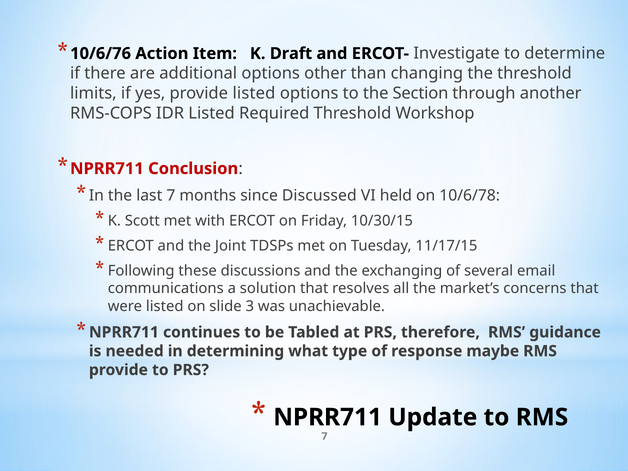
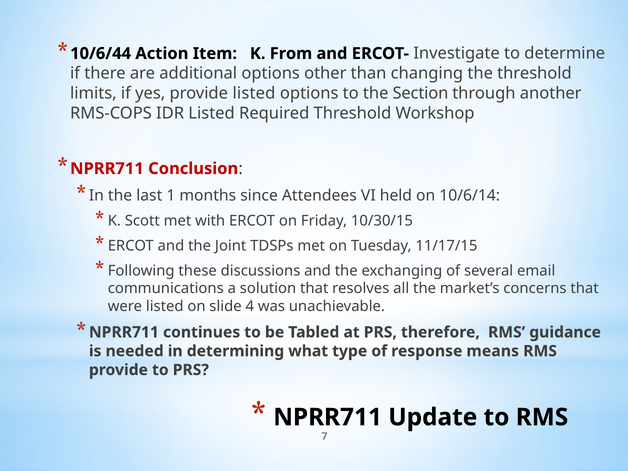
10/6/76: 10/6/76 -> 10/6/44
Draft: Draft -> From
last 7: 7 -> 1
Discussed: Discussed -> Attendees
10/6/78: 10/6/78 -> 10/6/14
3: 3 -> 4
maybe: maybe -> means
